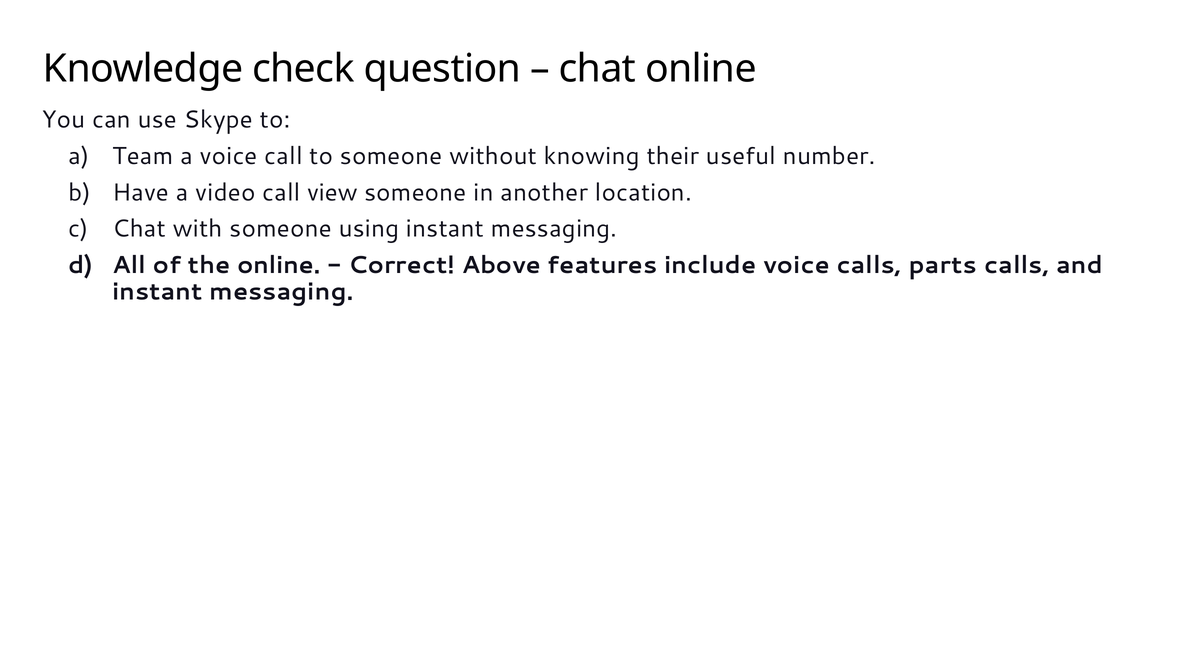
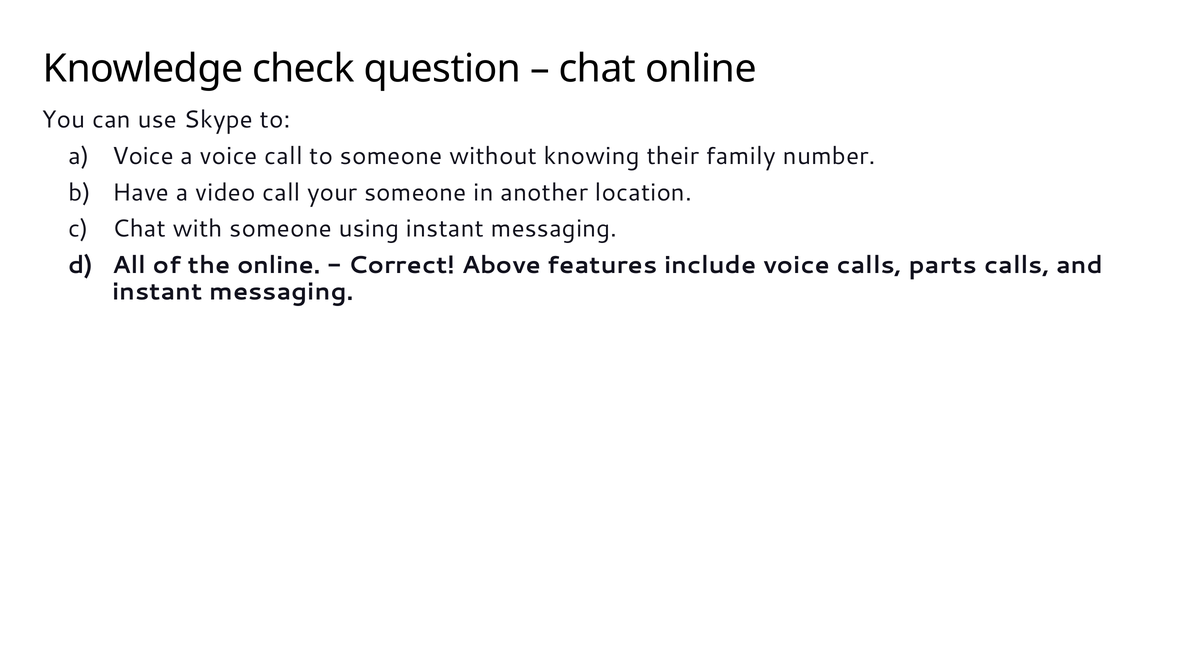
Team at (143, 156): Team -> Voice
useful: useful -> family
view: view -> your
